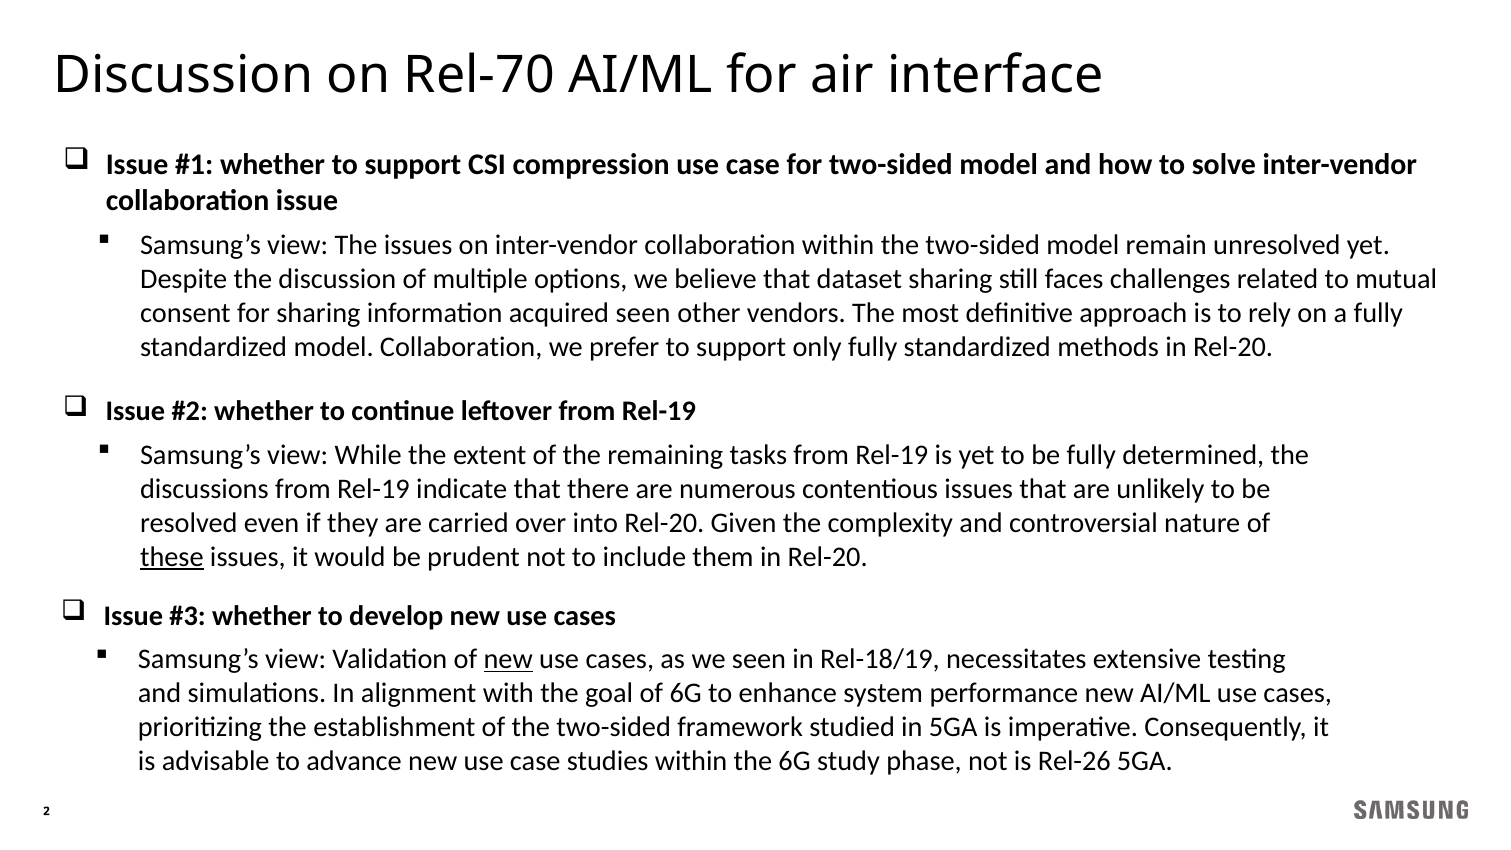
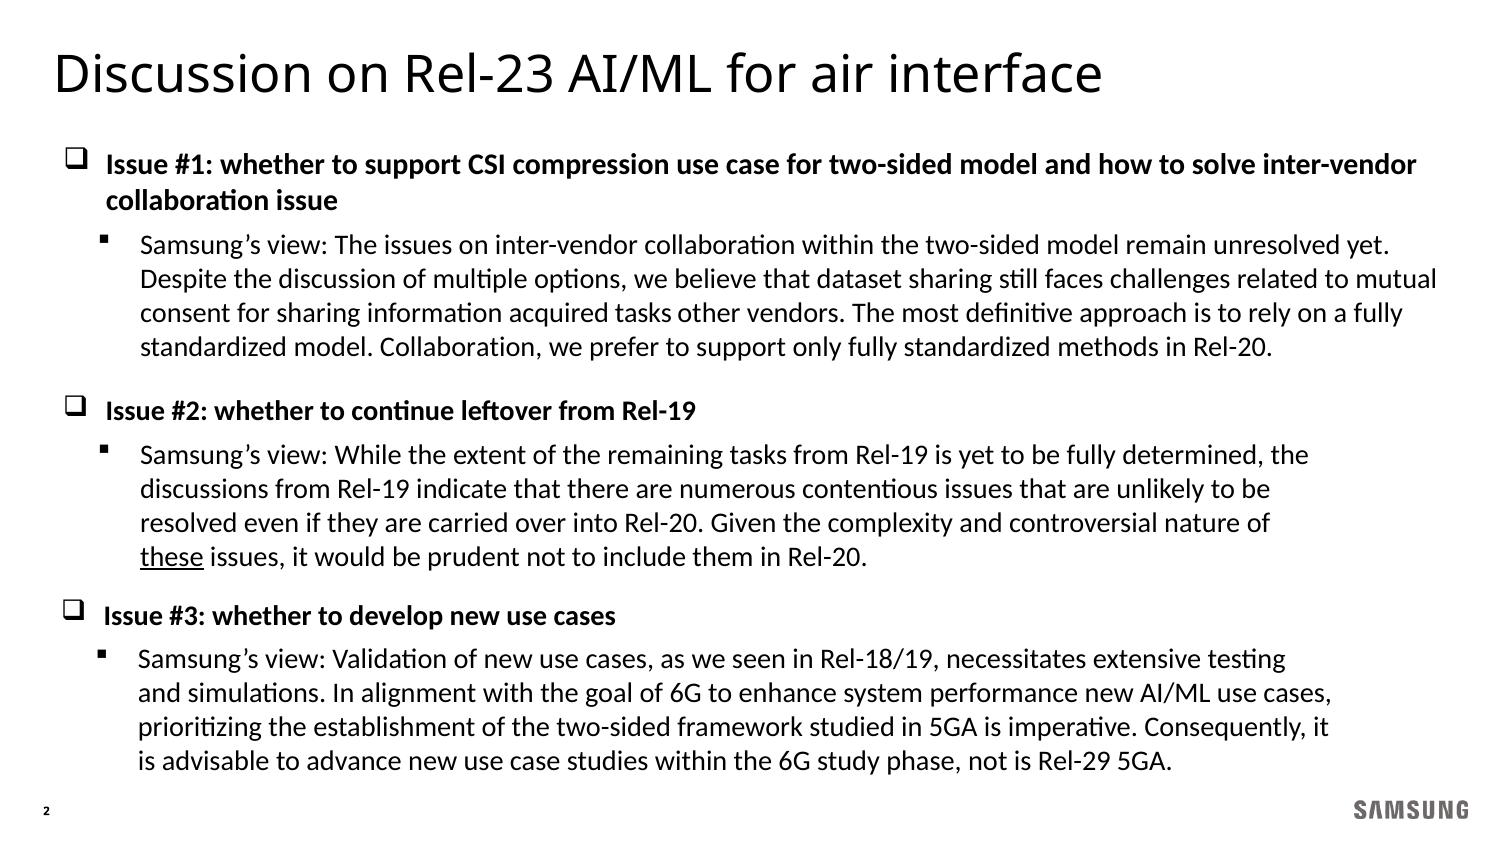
Rel-70: Rel-70 -> Rel-23
acquired seen: seen -> tasks
new at (508, 659) underline: present -> none
Rel-26: Rel-26 -> Rel-29
